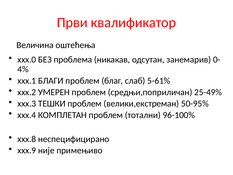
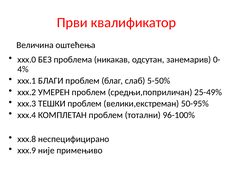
5-61%: 5-61% -> 5-50%
